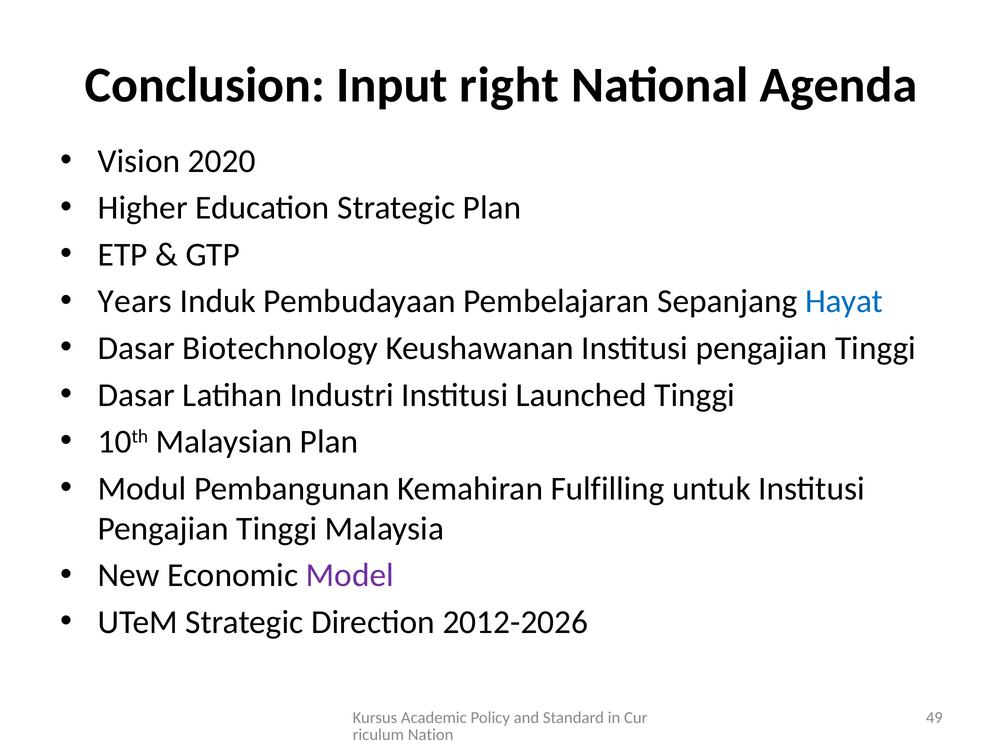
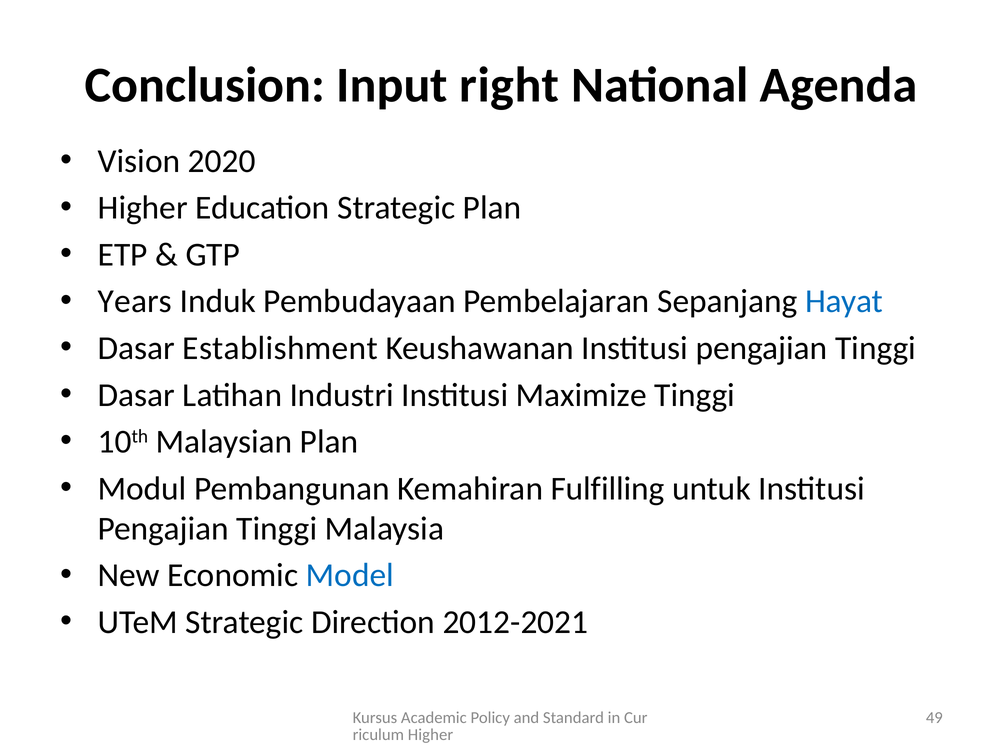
Biotechnology: Biotechnology -> Establishment
Launched: Launched -> Maximize
Model colour: purple -> blue
2012-2026: 2012-2026 -> 2012-2021
Nation at (431, 735): Nation -> Higher
